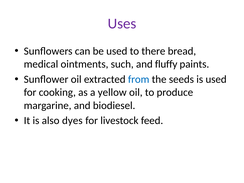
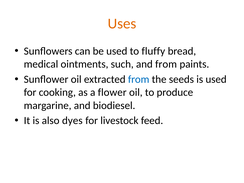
Uses colour: purple -> orange
there: there -> fluffy
and fluffy: fluffy -> from
yellow: yellow -> flower
